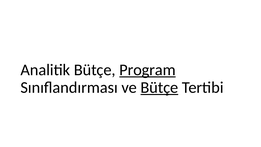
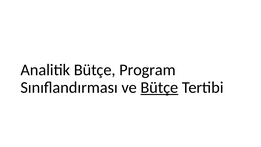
Program underline: present -> none
